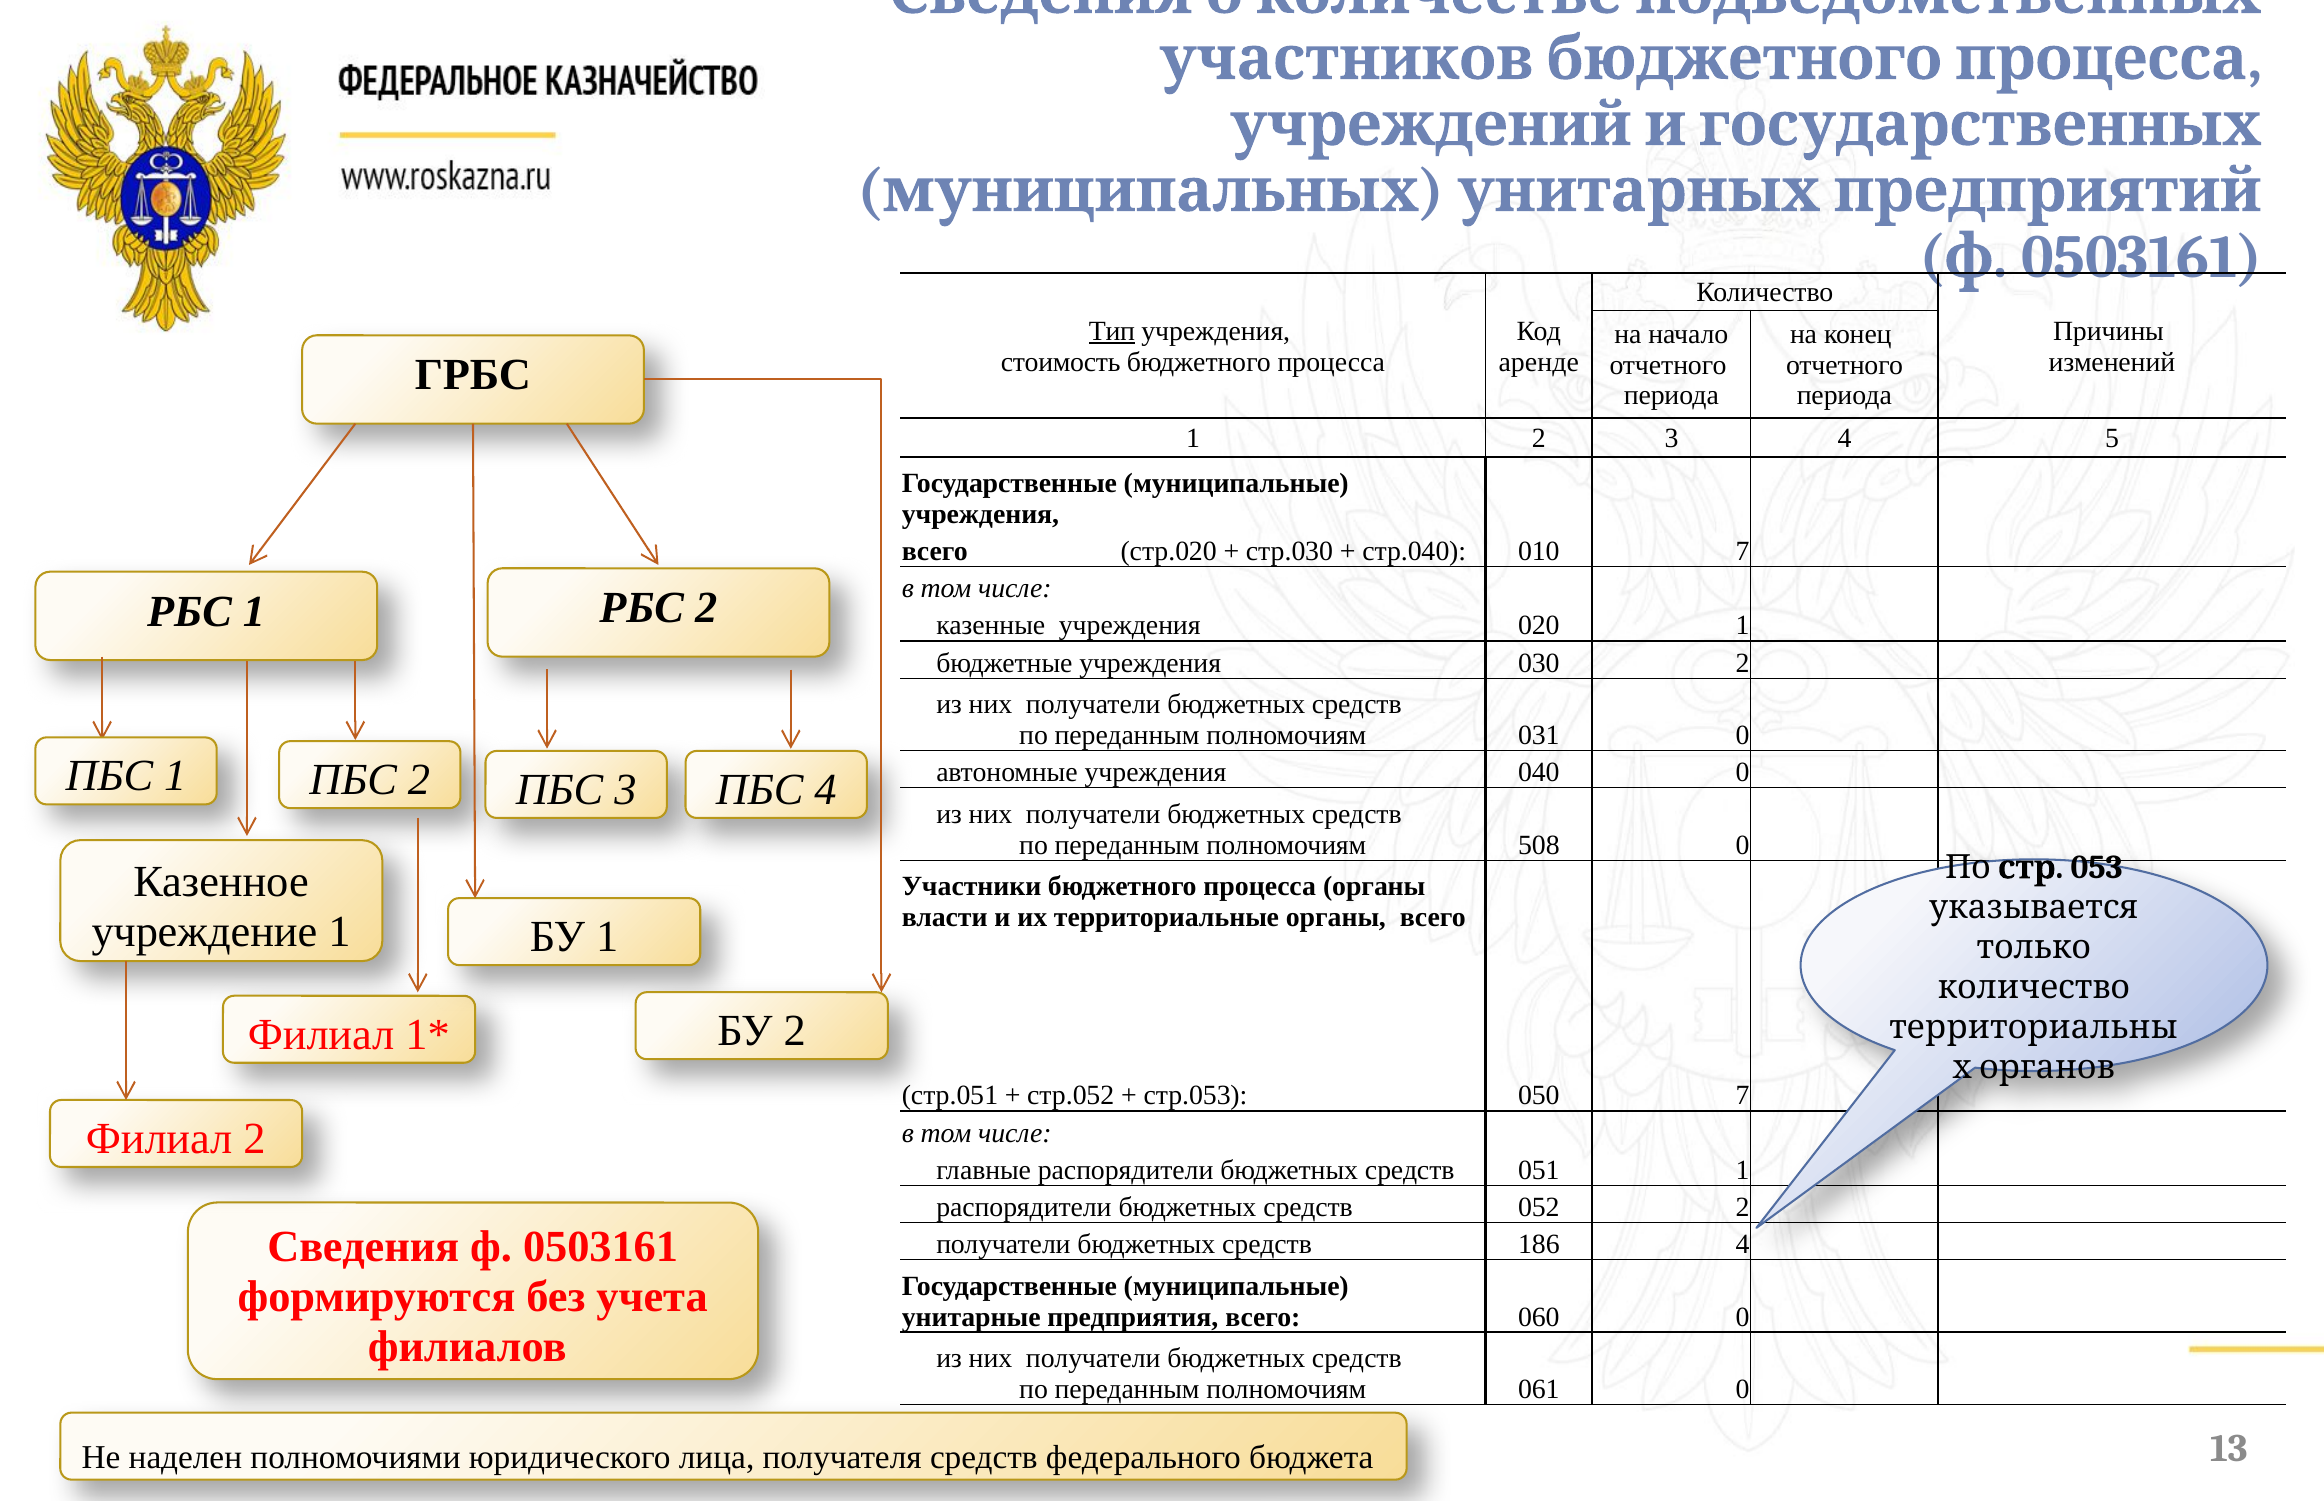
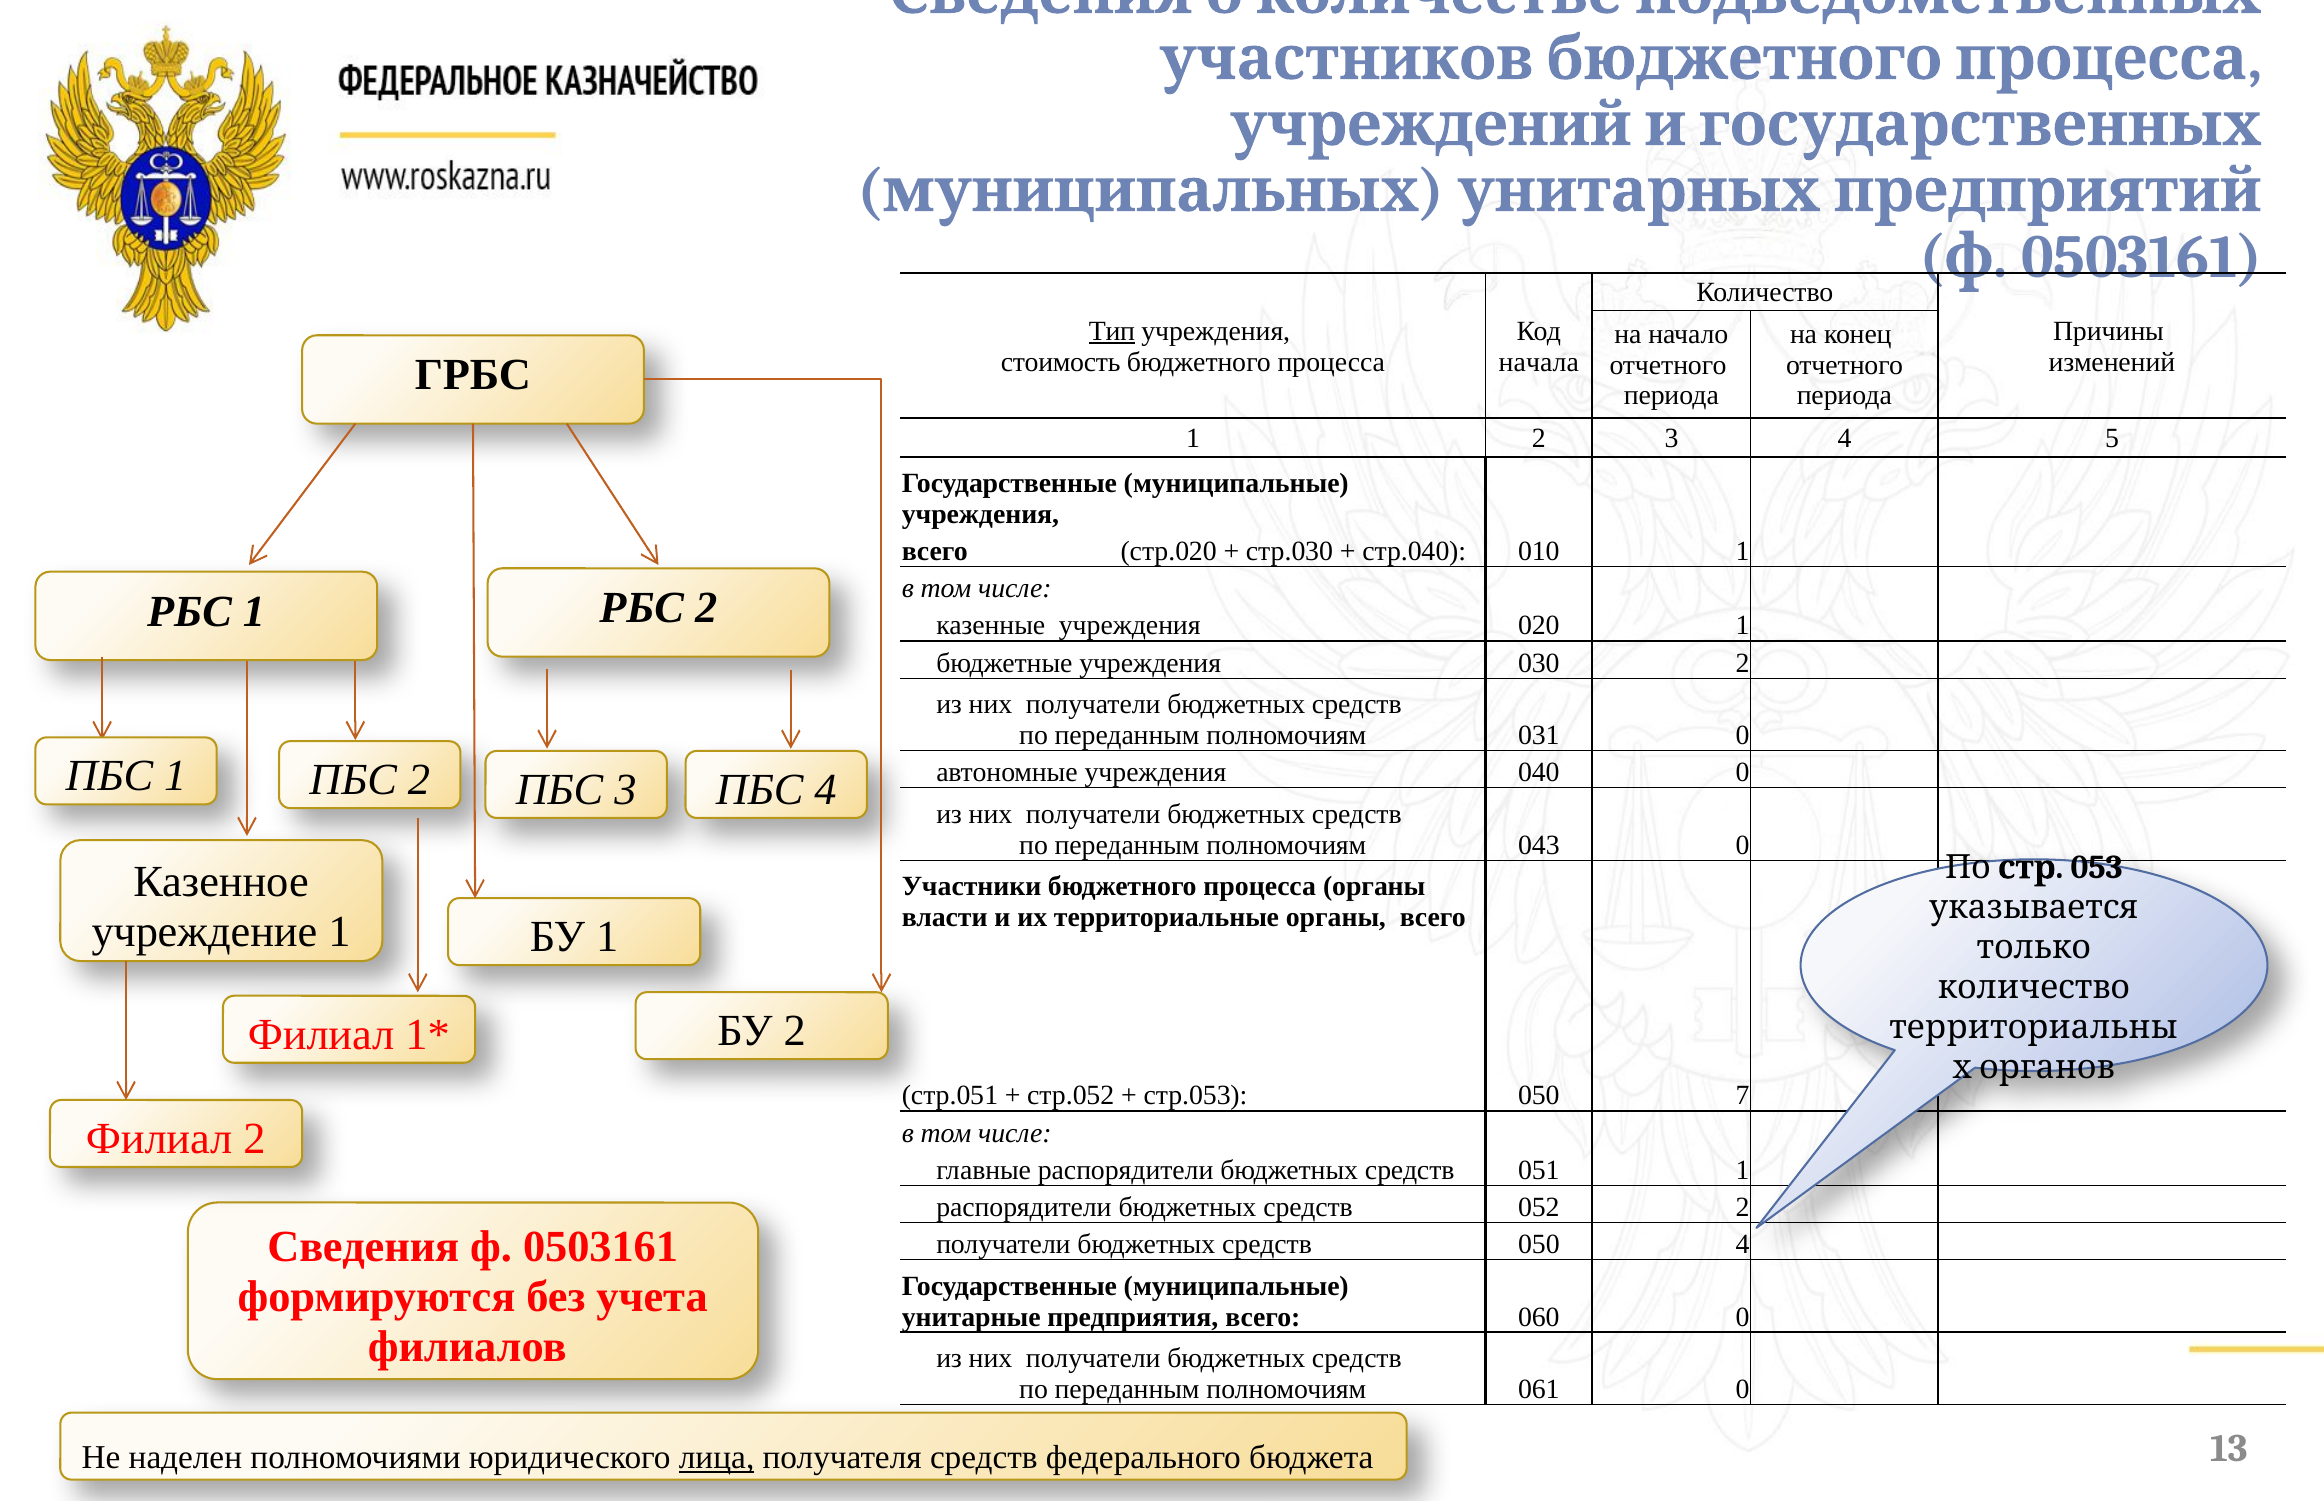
аренде: аренде -> начала
010 7: 7 -> 1
508: 508 -> 043
186 at (1539, 1244): 186 -> 050
лица underline: none -> present
